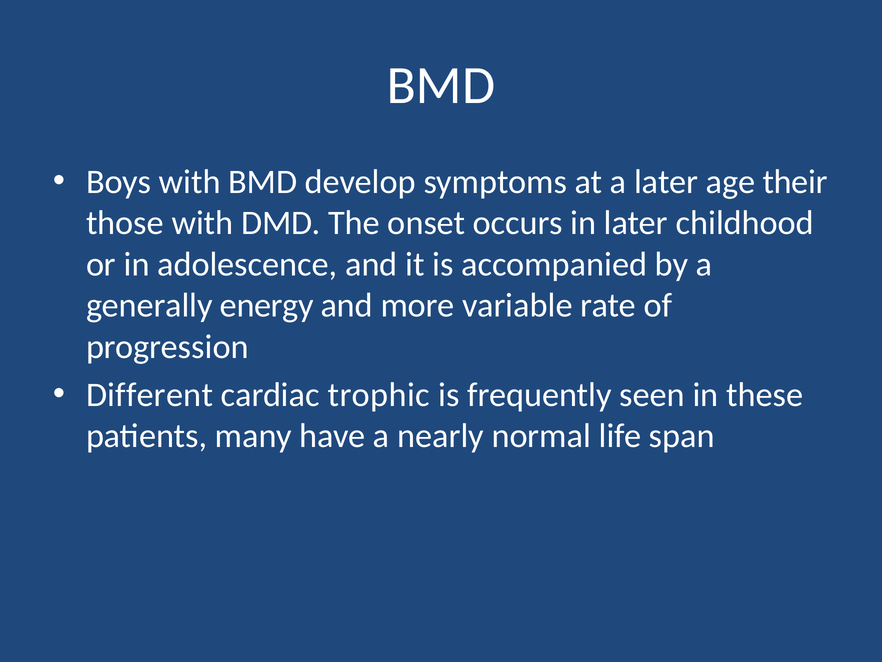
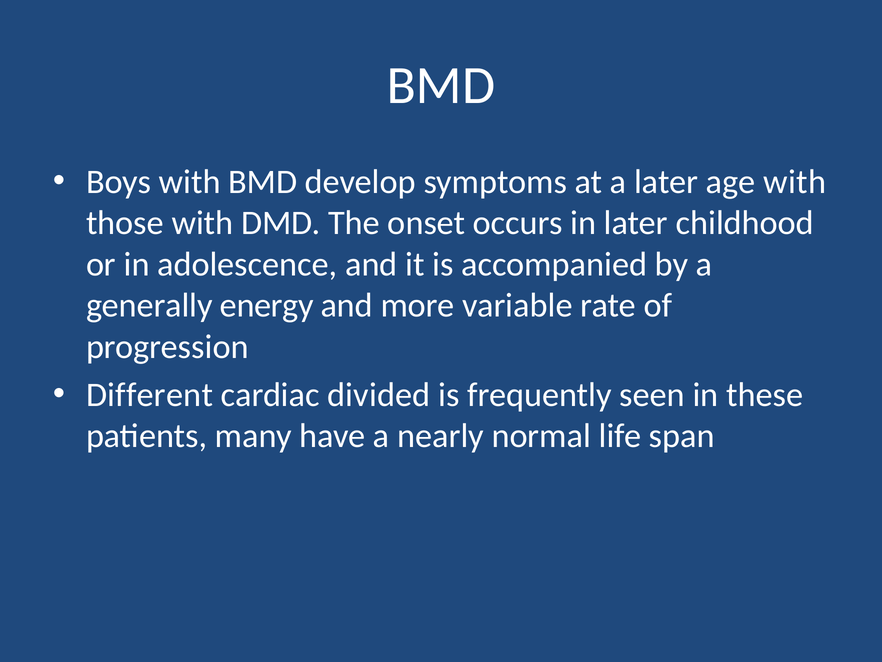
age their: their -> with
trophic: trophic -> divided
